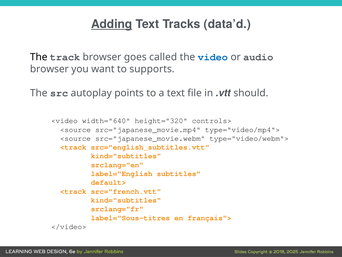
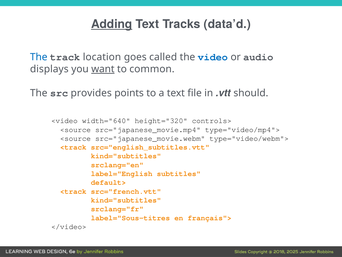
The at (39, 57) colour: black -> blue
track browser: browser -> location
browser at (49, 69): browser -> displays
want underline: none -> present
supports: supports -> common
autoplay: autoplay -> provides
